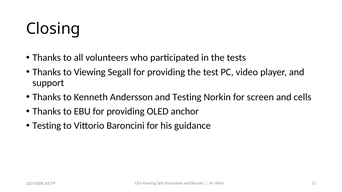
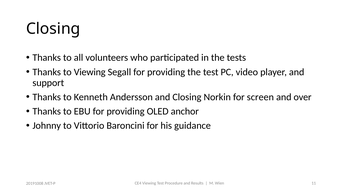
and Testing: Testing -> Closing
cells: cells -> over
Testing at (47, 126): Testing -> Johnny
